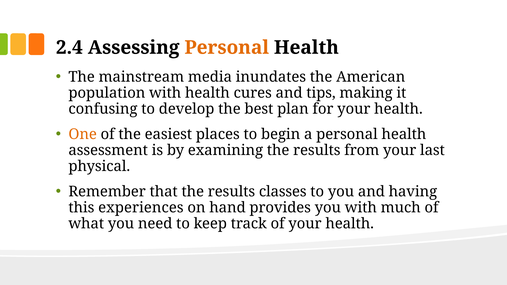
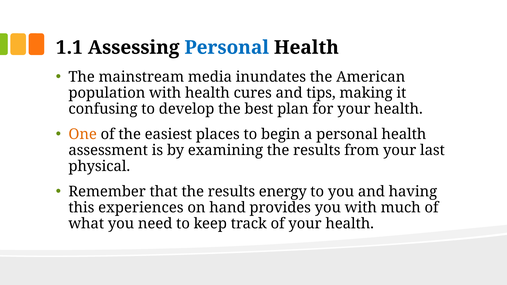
2.4: 2.4 -> 1.1
Personal at (227, 48) colour: orange -> blue
classes: classes -> energy
